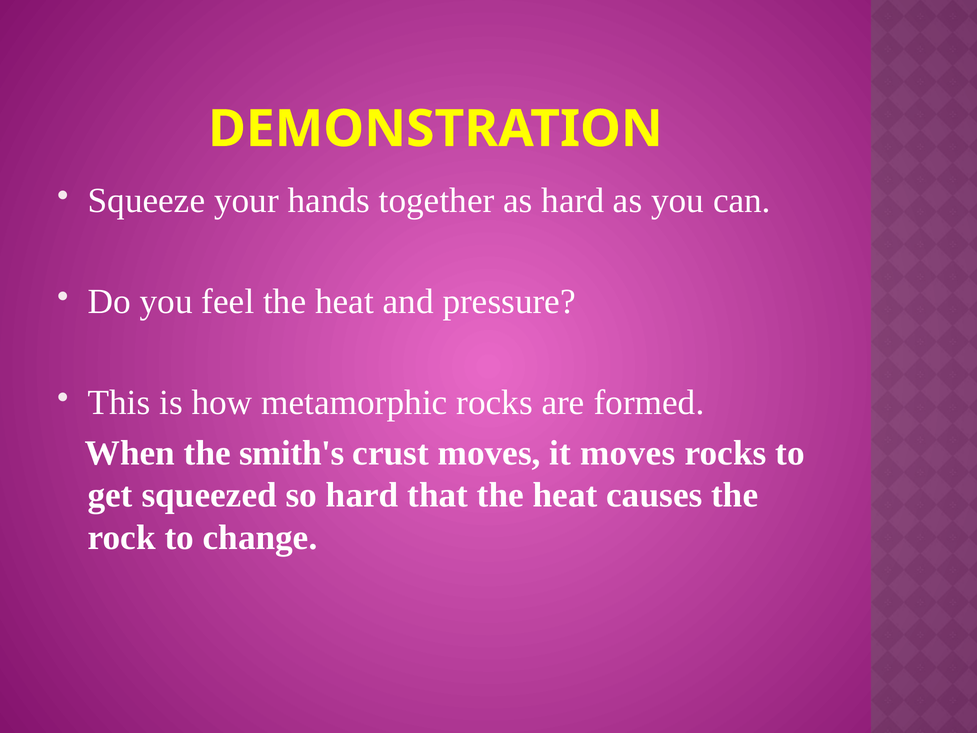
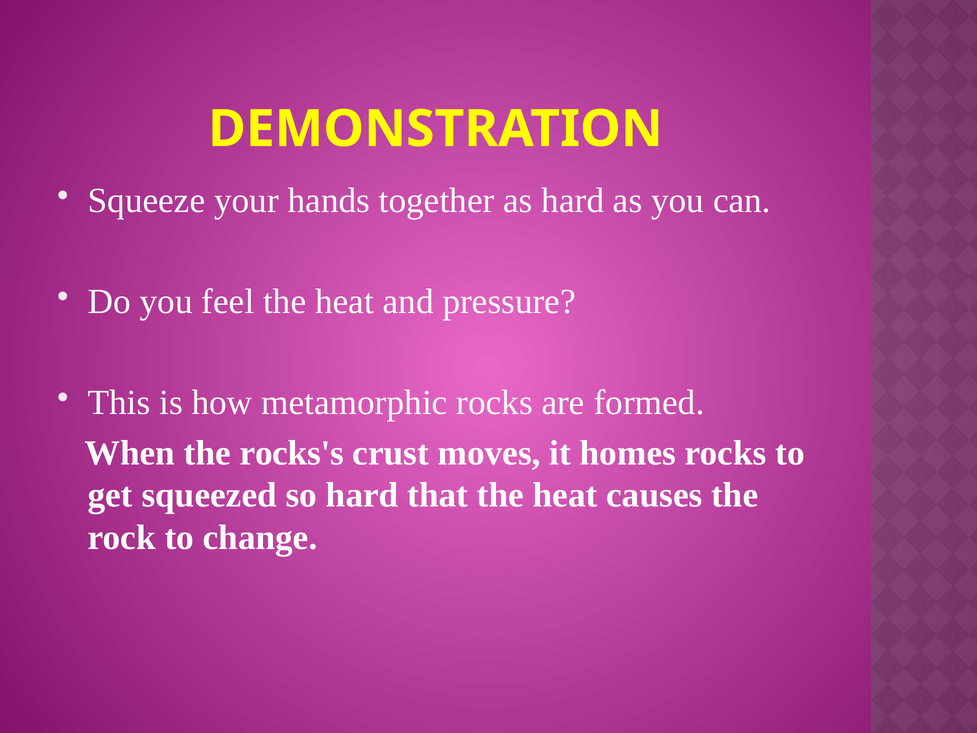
smith's: smith's -> rocks's
it moves: moves -> homes
